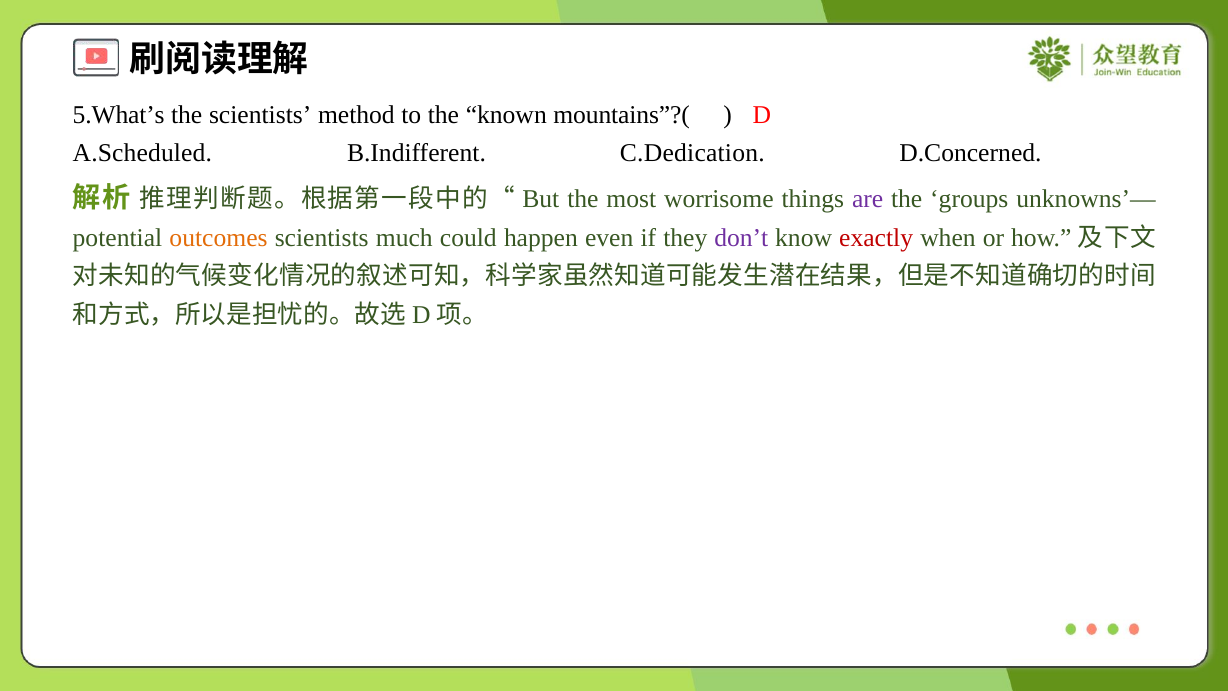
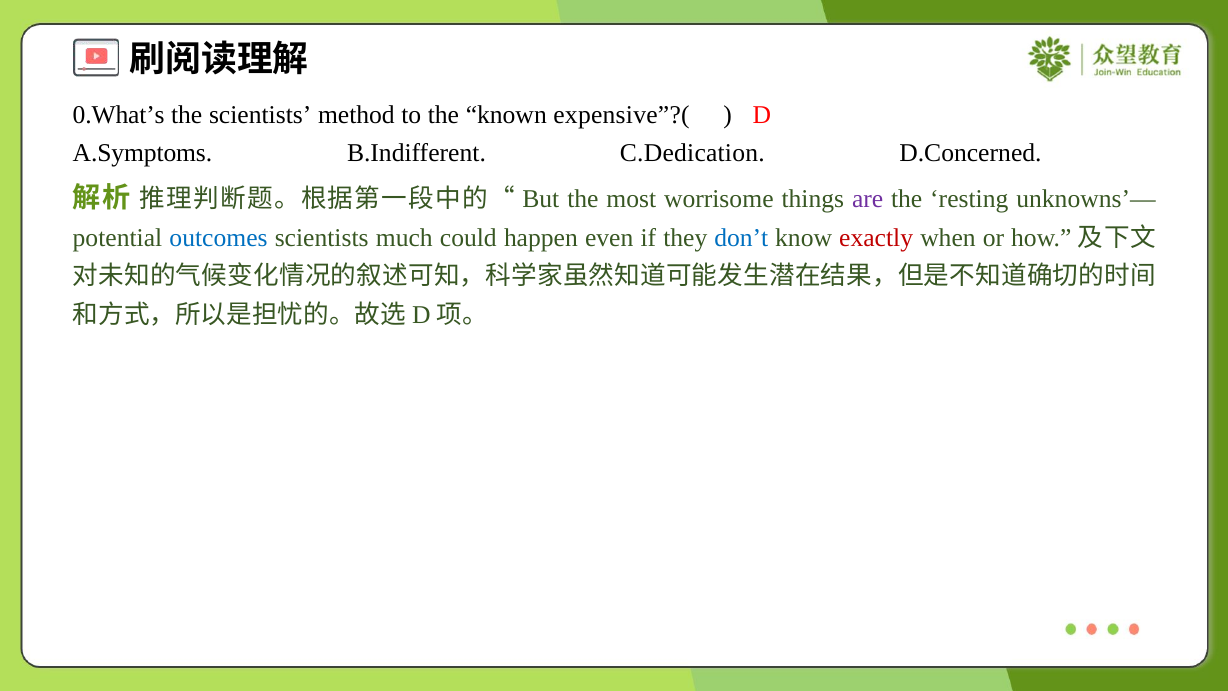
5.What’s: 5.What’s -> 0.What’s
mountains”?(: mountains”?( -> expensive”?(
A.Scheduled: A.Scheduled -> A.Symptoms
groups: groups -> resting
outcomes colour: orange -> blue
don’t colour: purple -> blue
